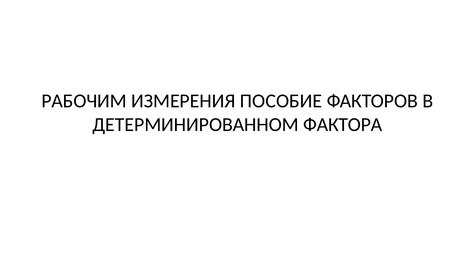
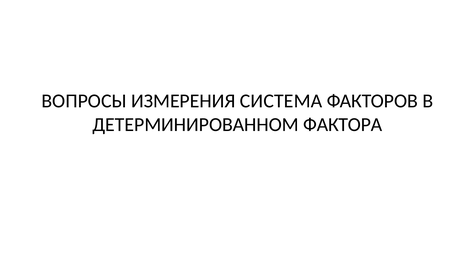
РАБОЧИМ: РАБОЧИМ -> ВОПРОСЫ
ПОСОБИЕ: ПОСОБИЕ -> СИСТЕМА
